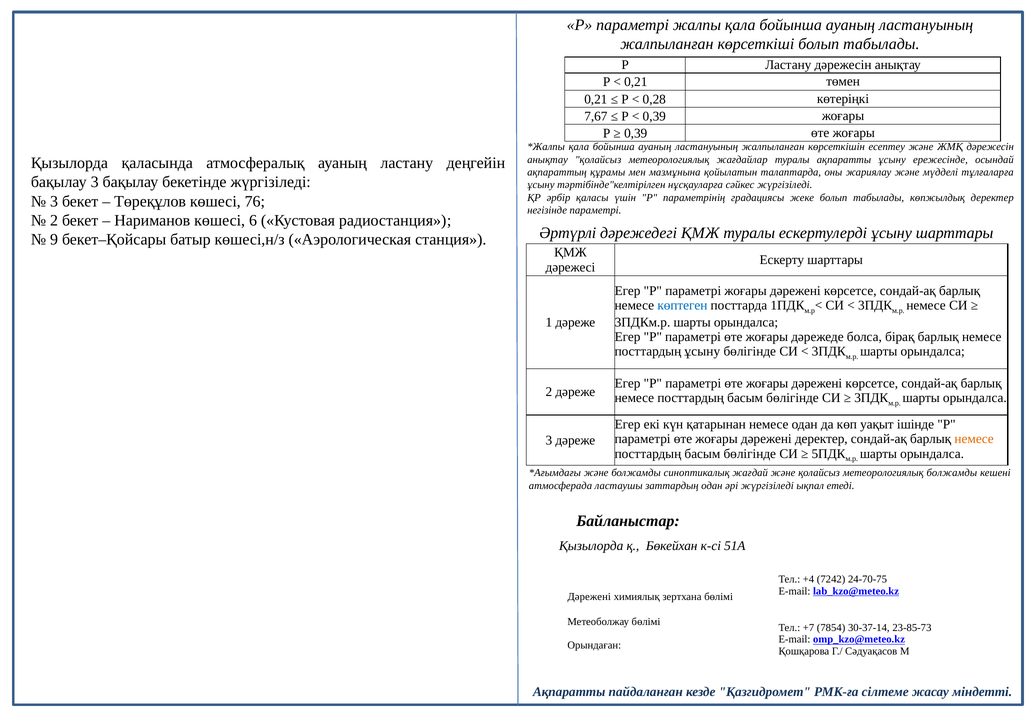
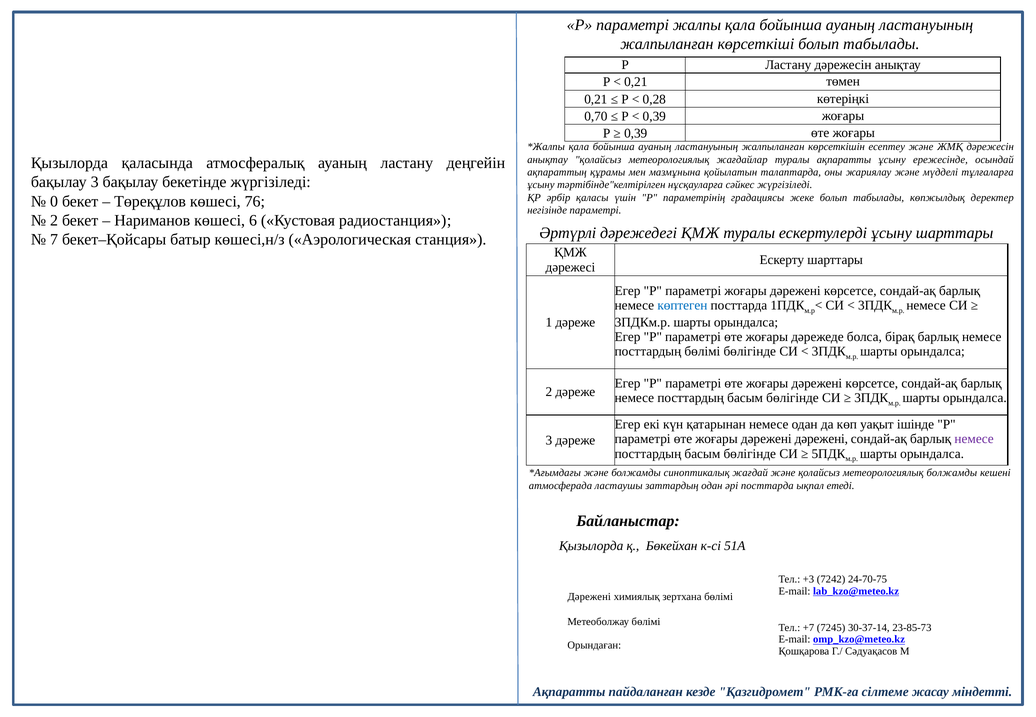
7,67: 7,67 -> 0,70
3 at (54, 201): 3 -> 0
9: 9 -> 7
посттардың ұсыну: ұсыну -> бөлімі
дәрежені деректер: деректер -> дәрежені
немесе at (974, 439) colour: orange -> purple
әрі жүргізіледі: жүргізіледі -> посттарда
+4: +4 -> +3
7854: 7854 -> 7245
